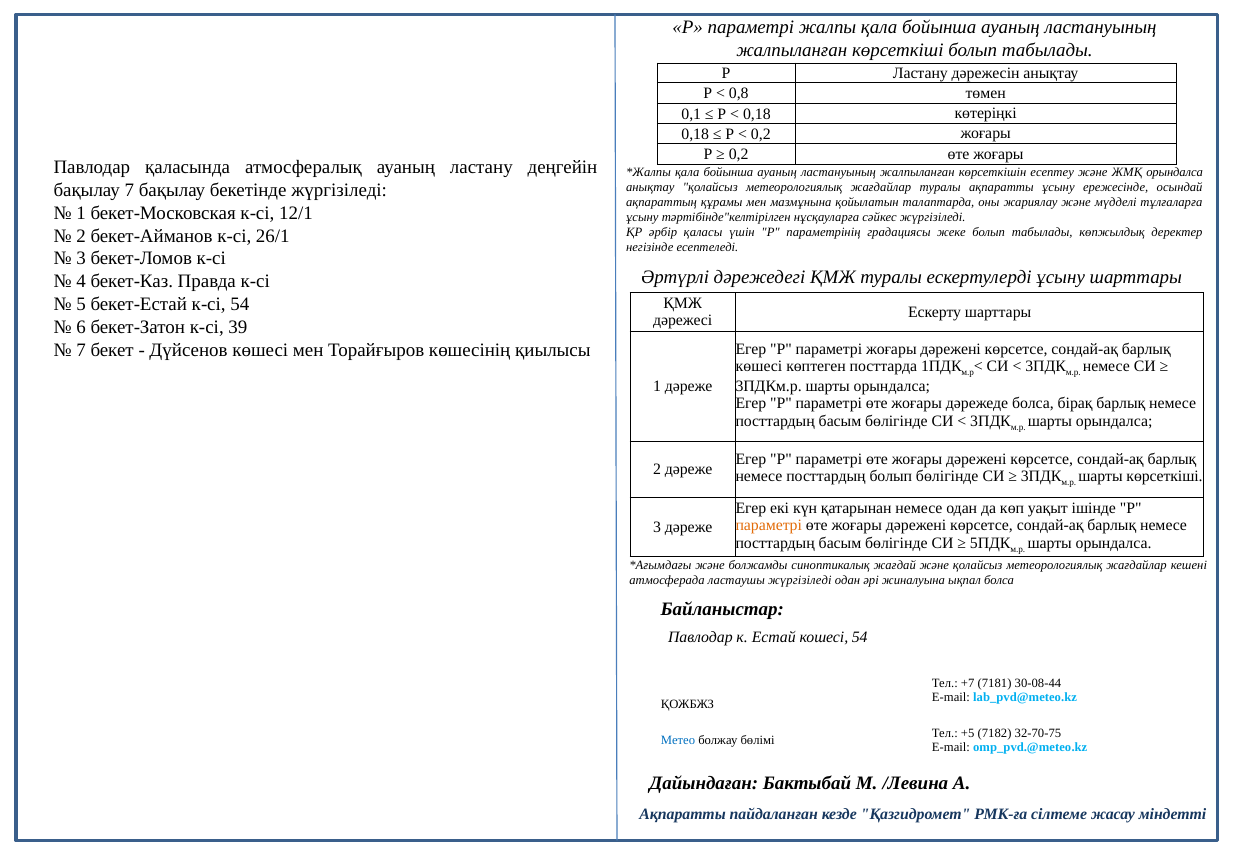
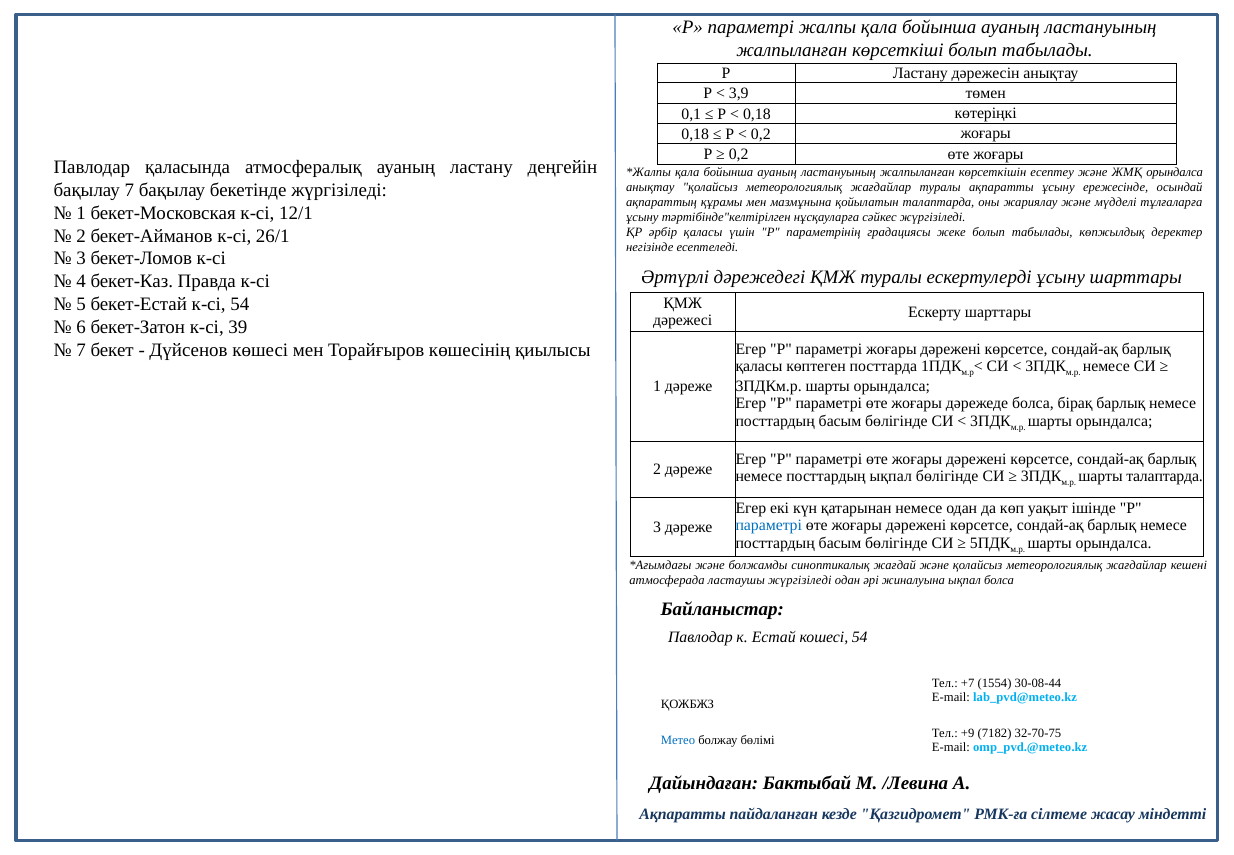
0,8: 0,8 -> 3,9
көшесі at (759, 366): көшесі -> қаласы
посттардың болып: болып -> ықпал
шарты көрсеткіші: көрсеткіші -> талаптарда
параметрі at (769, 525) colour: orange -> blue
7181: 7181 -> 1554
+5: +5 -> +9
